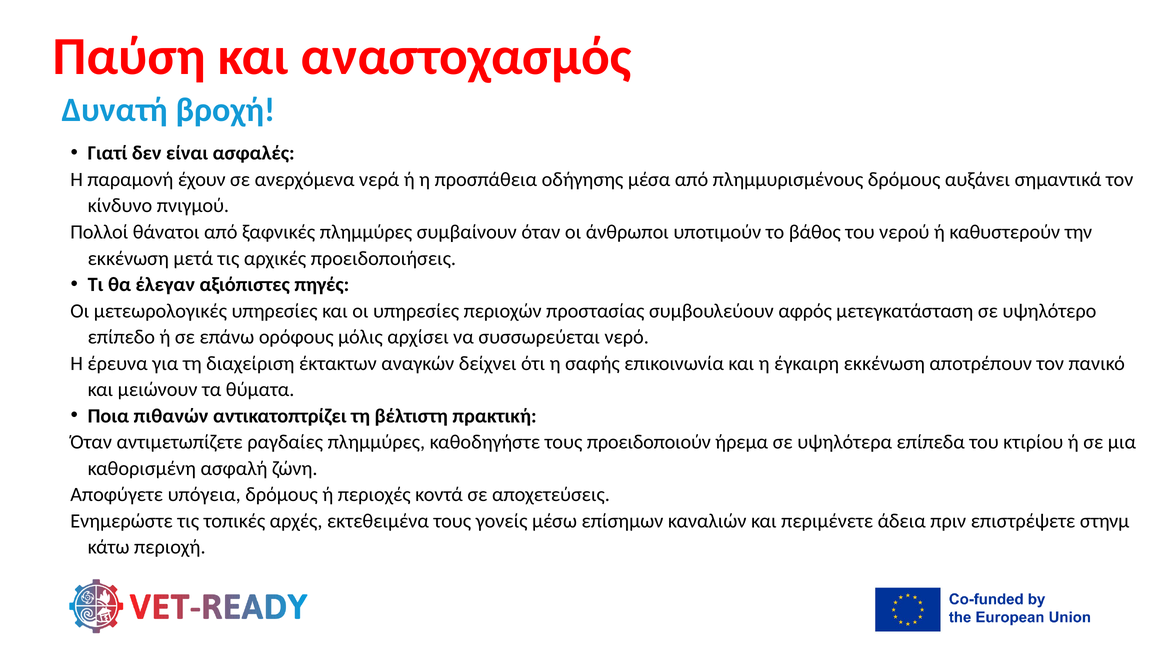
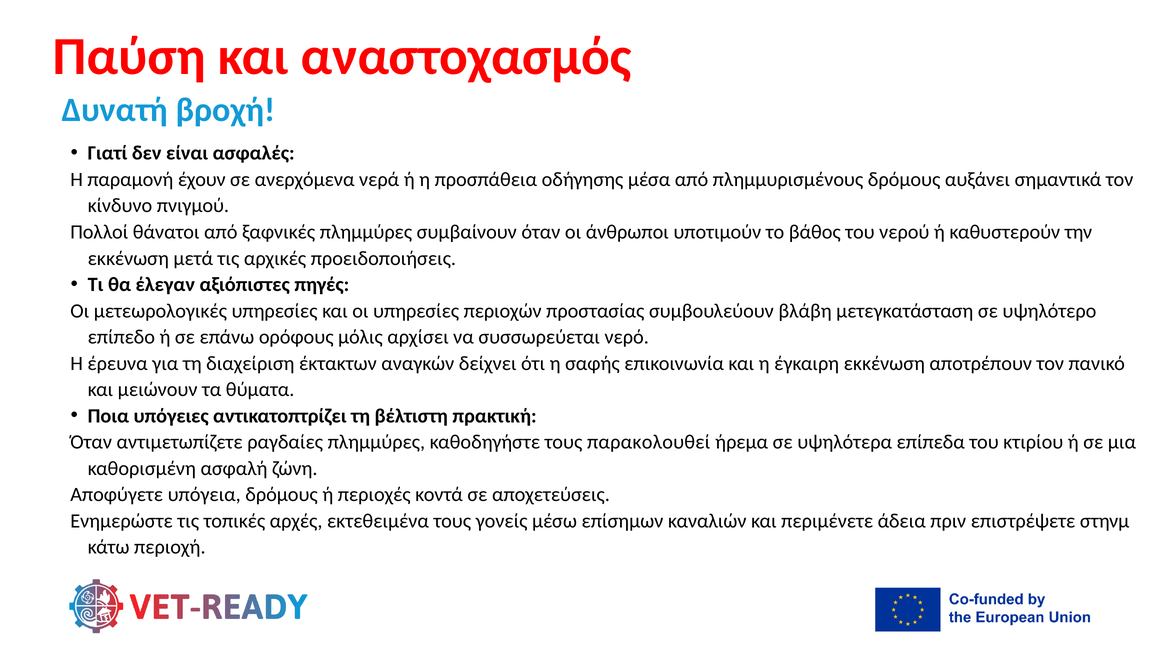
αφρός: αφρός -> βλάβη
πιθανών: πιθανών -> υπόγειες
προειδοποιούν: προειδοποιούν -> παρακολουθεί
